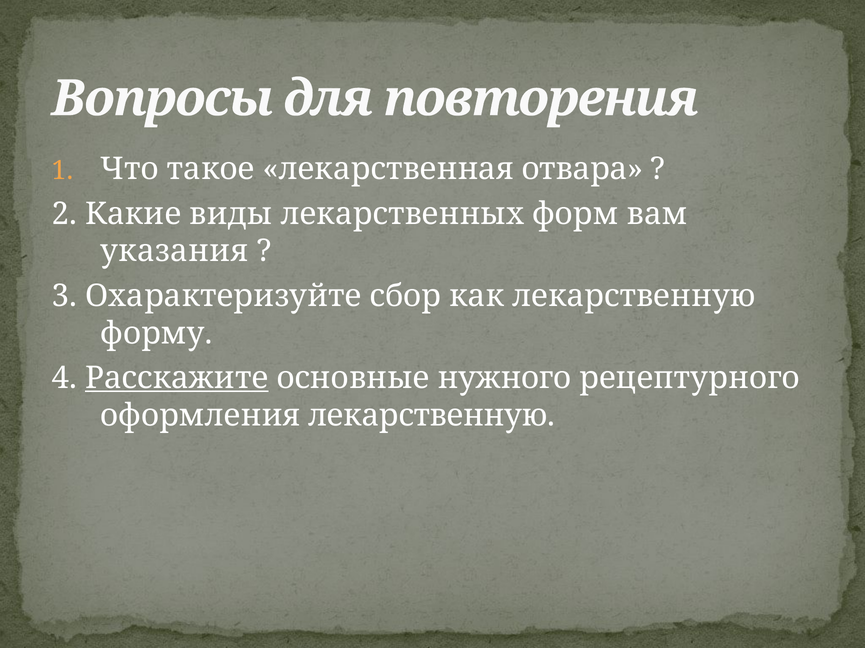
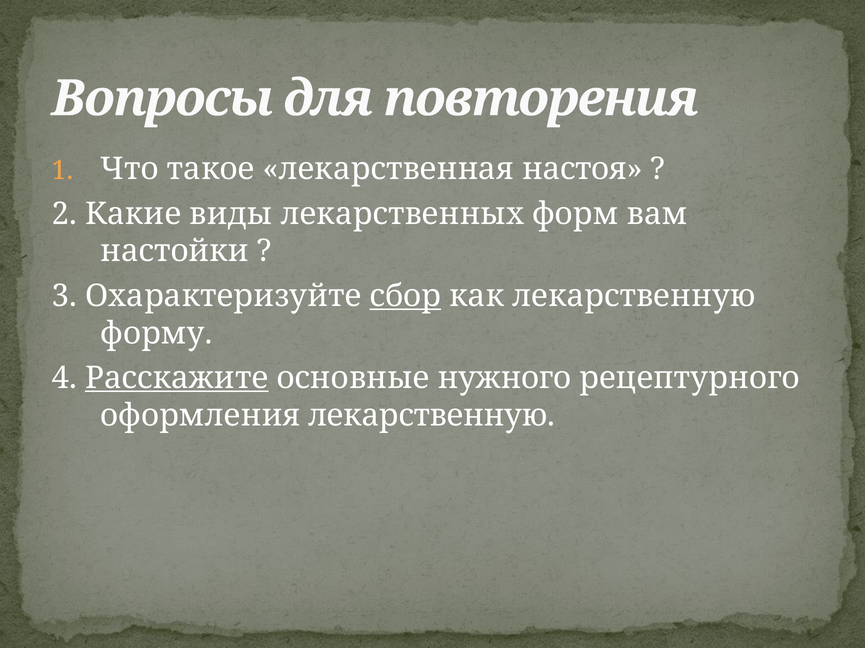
отвара: отвара -> настоя
указания: указания -> настойки
сбор underline: none -> present
